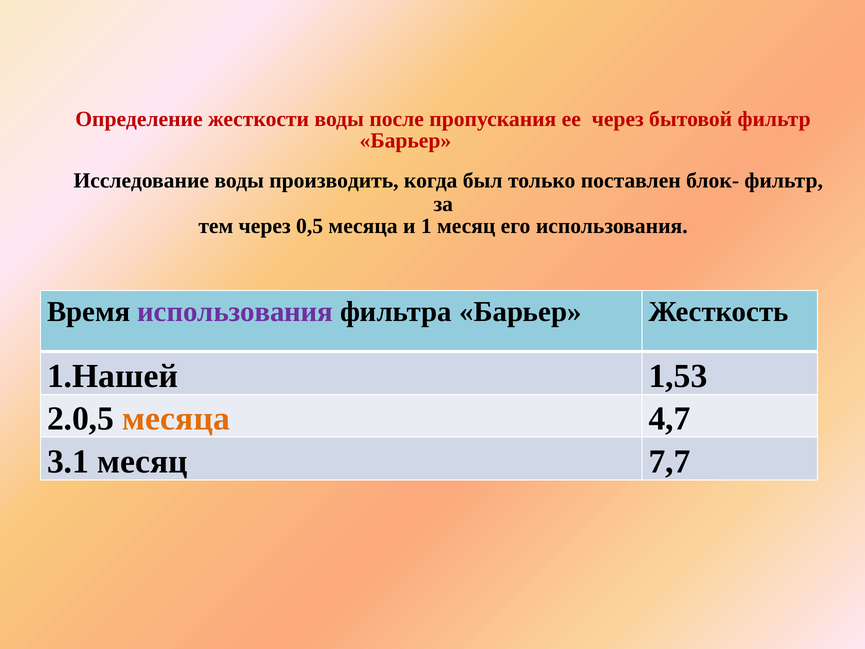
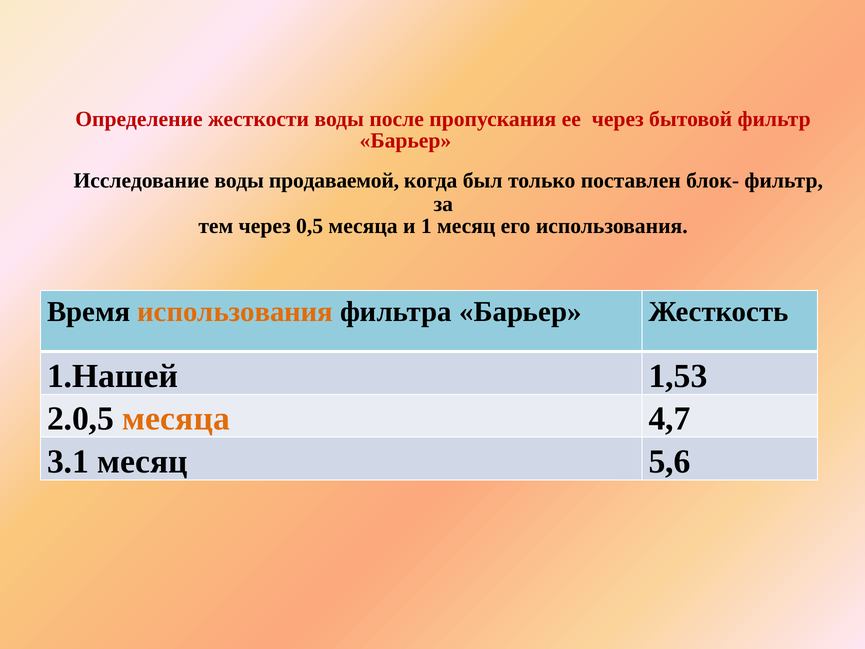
производить: производить -> продаваемой
использования at (235, 312) colour: purple -> orange
7,7: 7,7 -> 5,6
